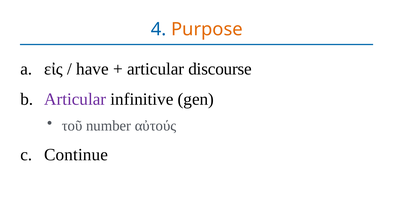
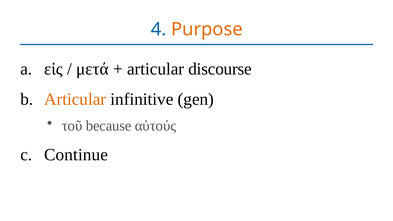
have: have -> μετά
Articular at (75, 99) colour: purple -> orange
number: number -> because
